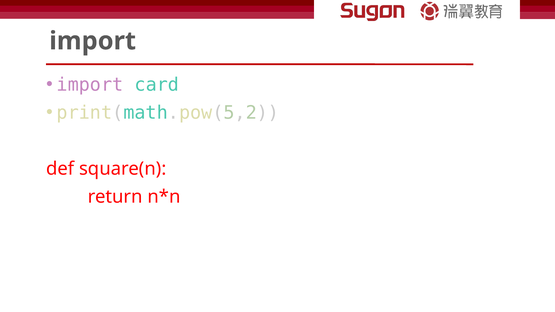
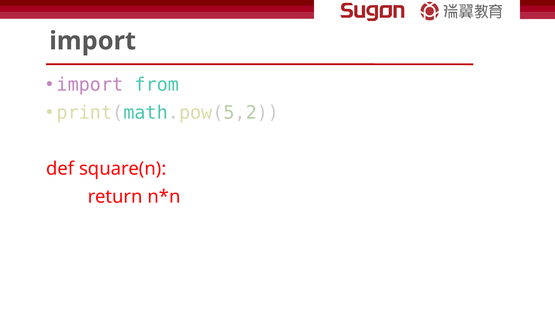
card: card -> from
